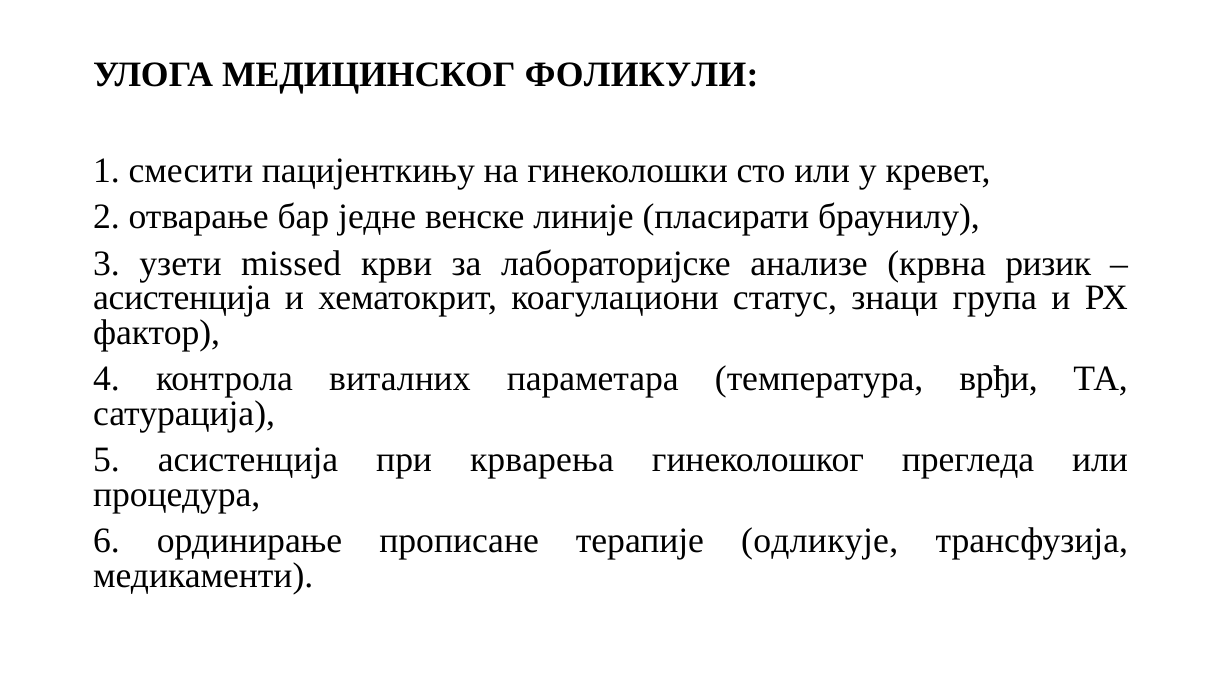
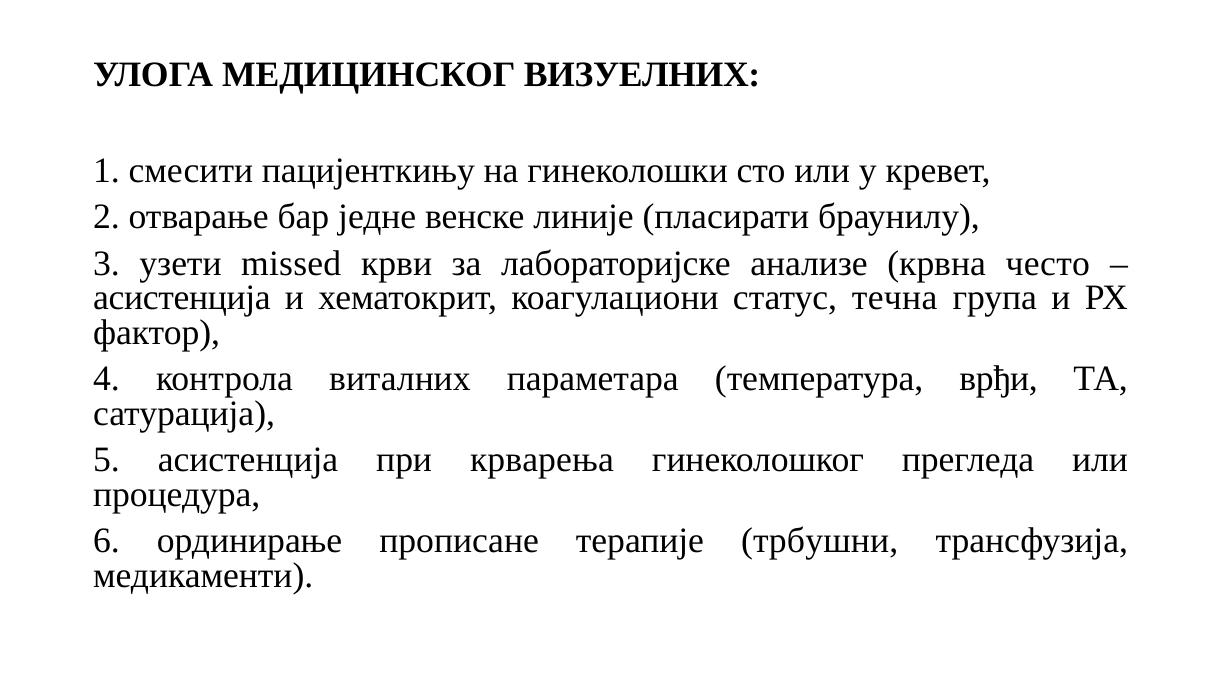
ФОЛИКУЛИ: ФОЛИКУЛИ -> ВИЗУЕЛНИХ
ризик: ризик -> често
знаци: знаци -> течна
одликује: одликује -> трбушни
